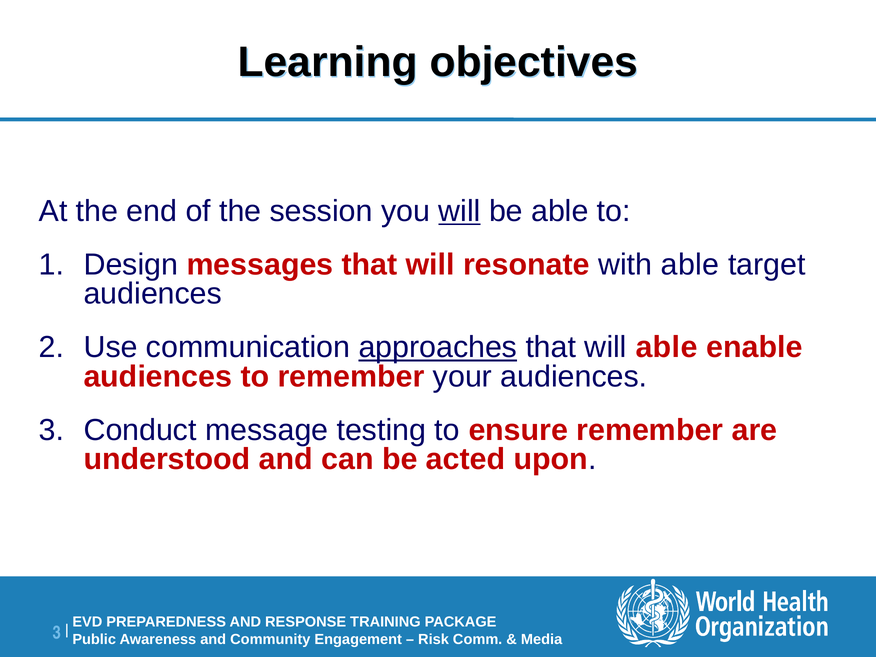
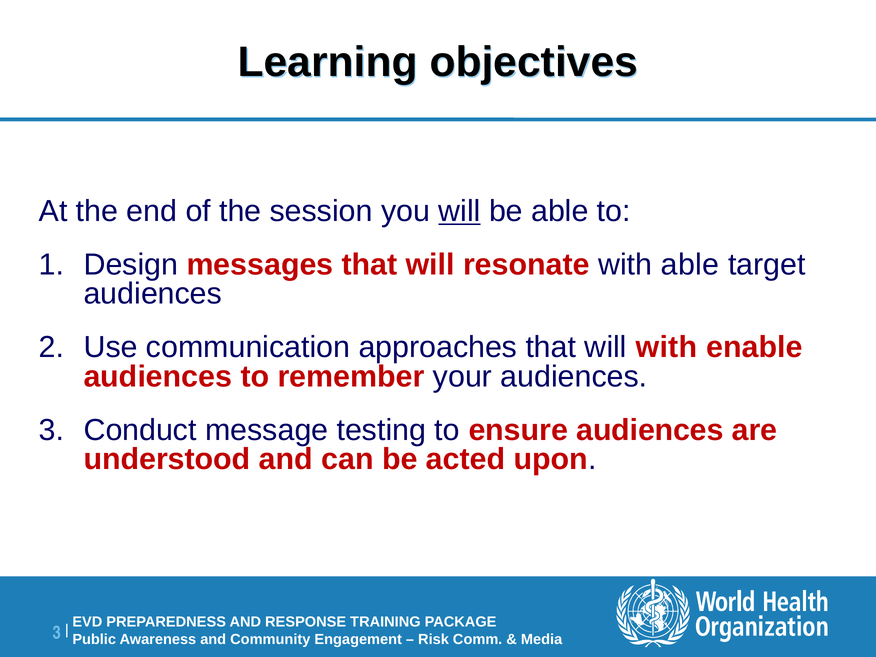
approaches underline: present -> none
will able: able -> with
ensure remember: remember -> audiences
